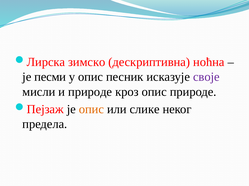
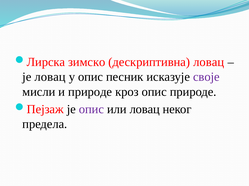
дескриптивна ноћна: ноћна -> ловац
је песми: песми -> ловац
опис at (91, 110) colour: orange -> purple
или слике: слике -> ловац
